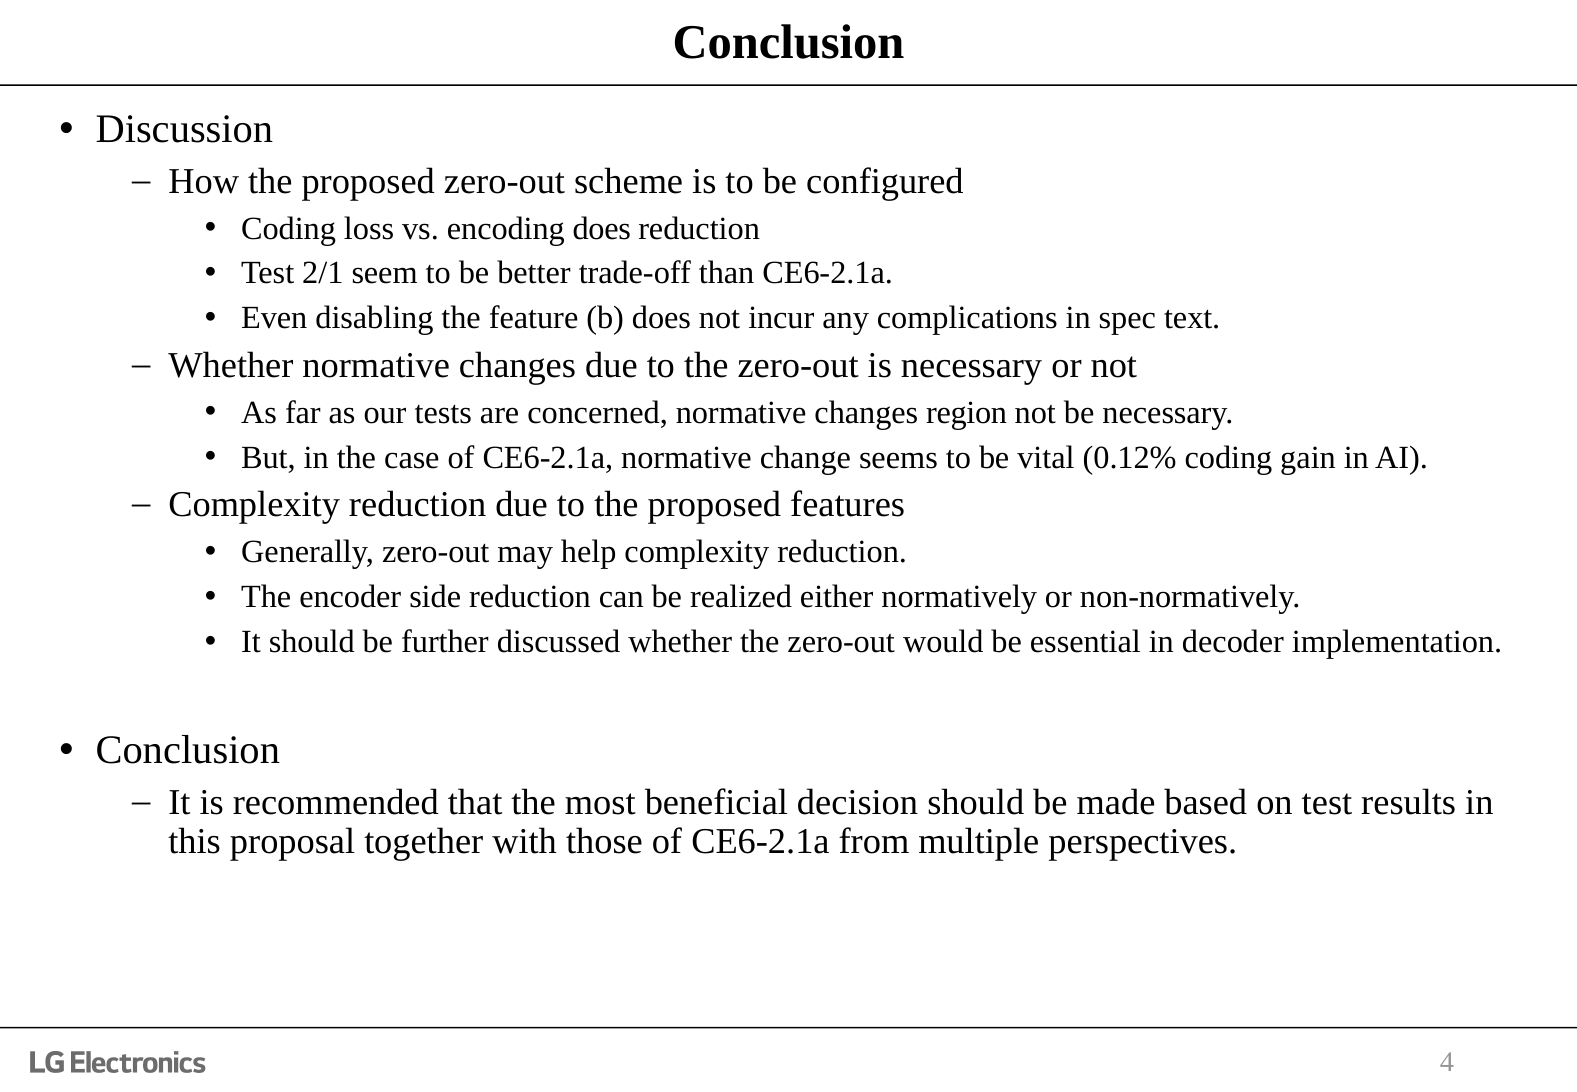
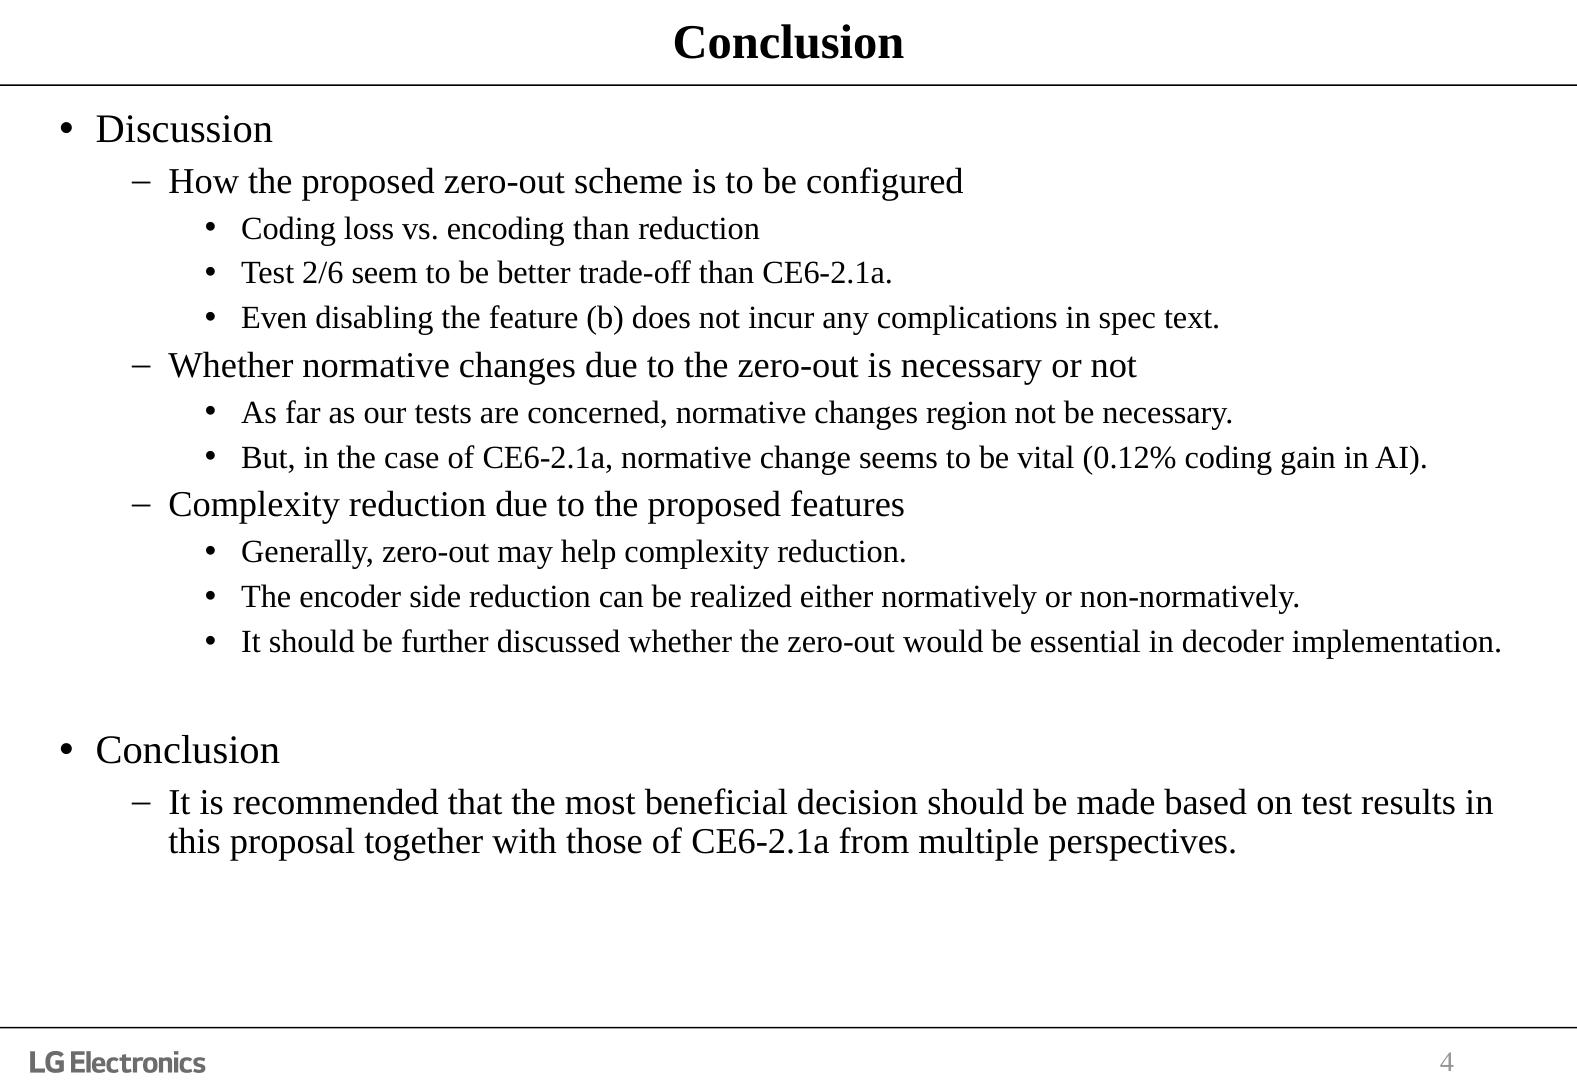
encoding does: does -> than
2/1: 2/1 -> 2/6
